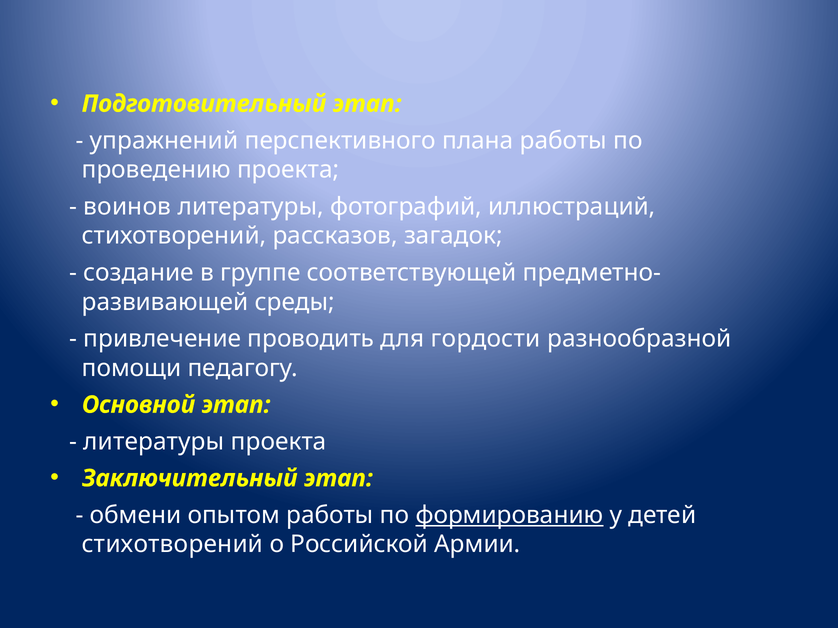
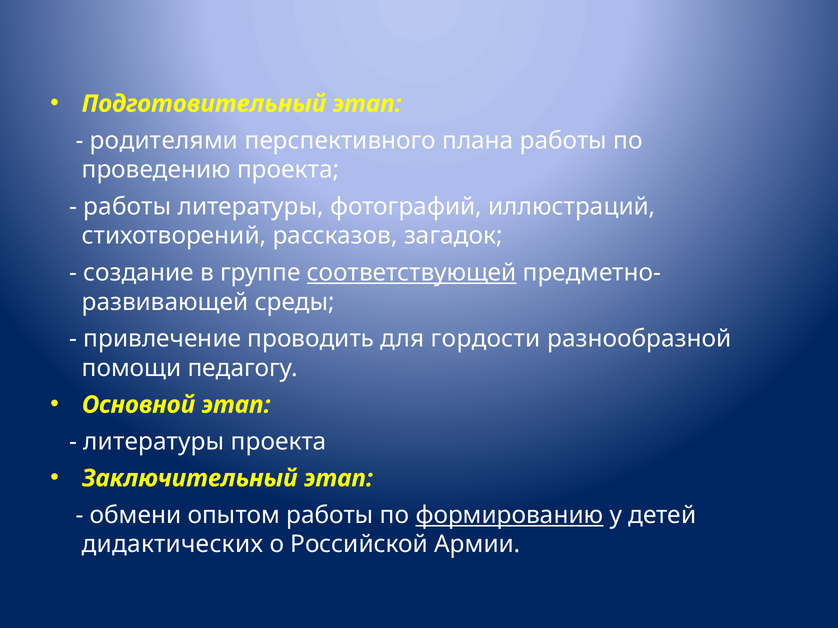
упражнений: упражнений -> родителями
воинов at (127, 207): воинов -> работы
соответствующей underline: none -> present
стихотворений at (172, 545): стихотворений -> дидактических
